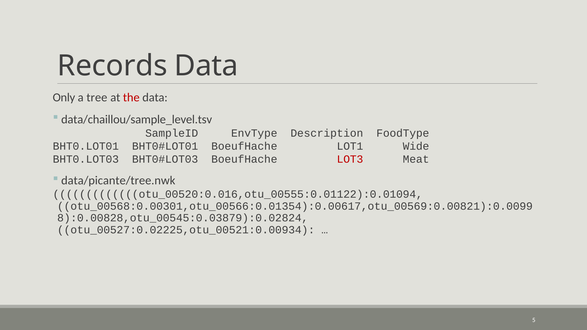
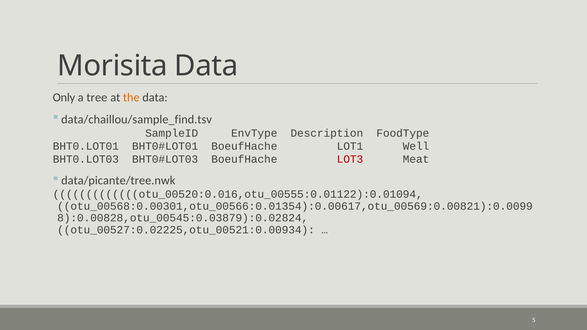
Records: Records -> Morisita
the colour: red -> orange
data/chaillou/sample_level.tsv: data/chaillou/sample_level.tsv -> data/chaillou/sample_find.tsv
Wide: Wide -> Well
